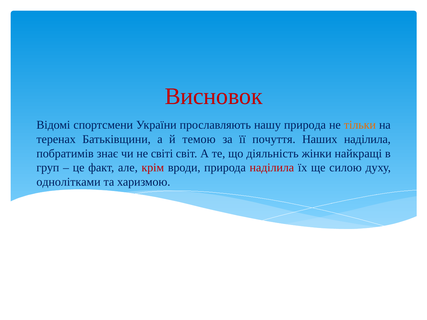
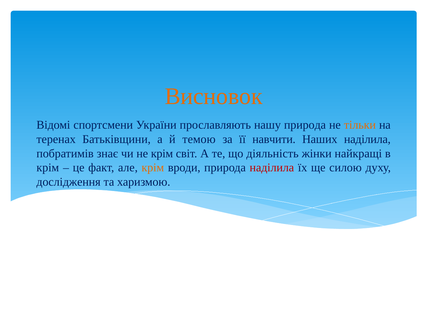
Висновок colour: red -> orange
почуття: почуття -> навчити
не світі: світі -> крім
груп at (48, 168): груп -> крім
крім at (153, 168) colour: red -> orange
однолітками: однолітками -> дослідження
